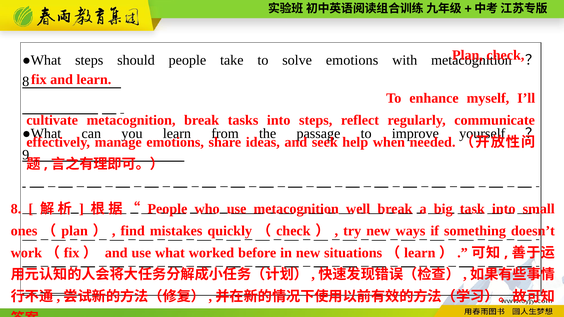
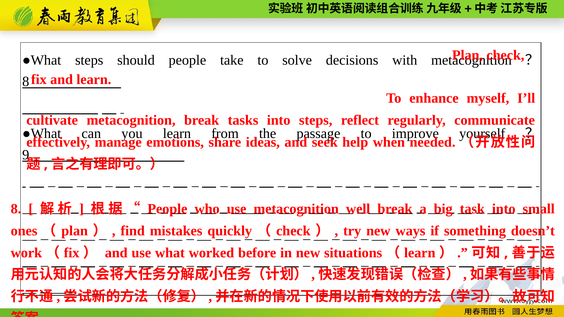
solve emotions: emotions -> decisions
